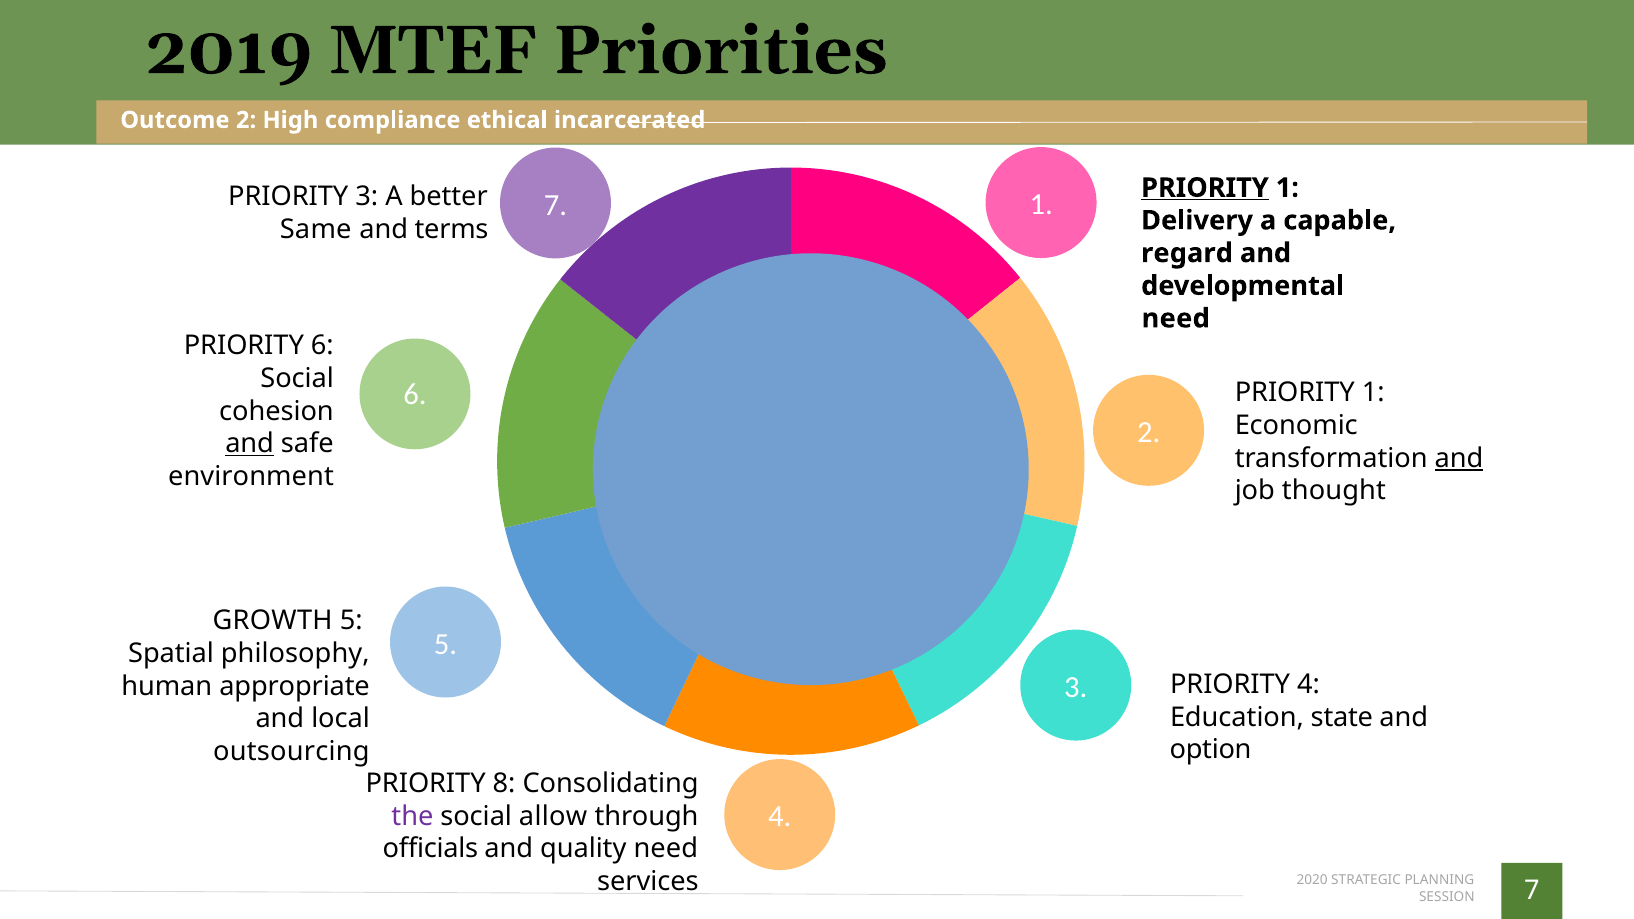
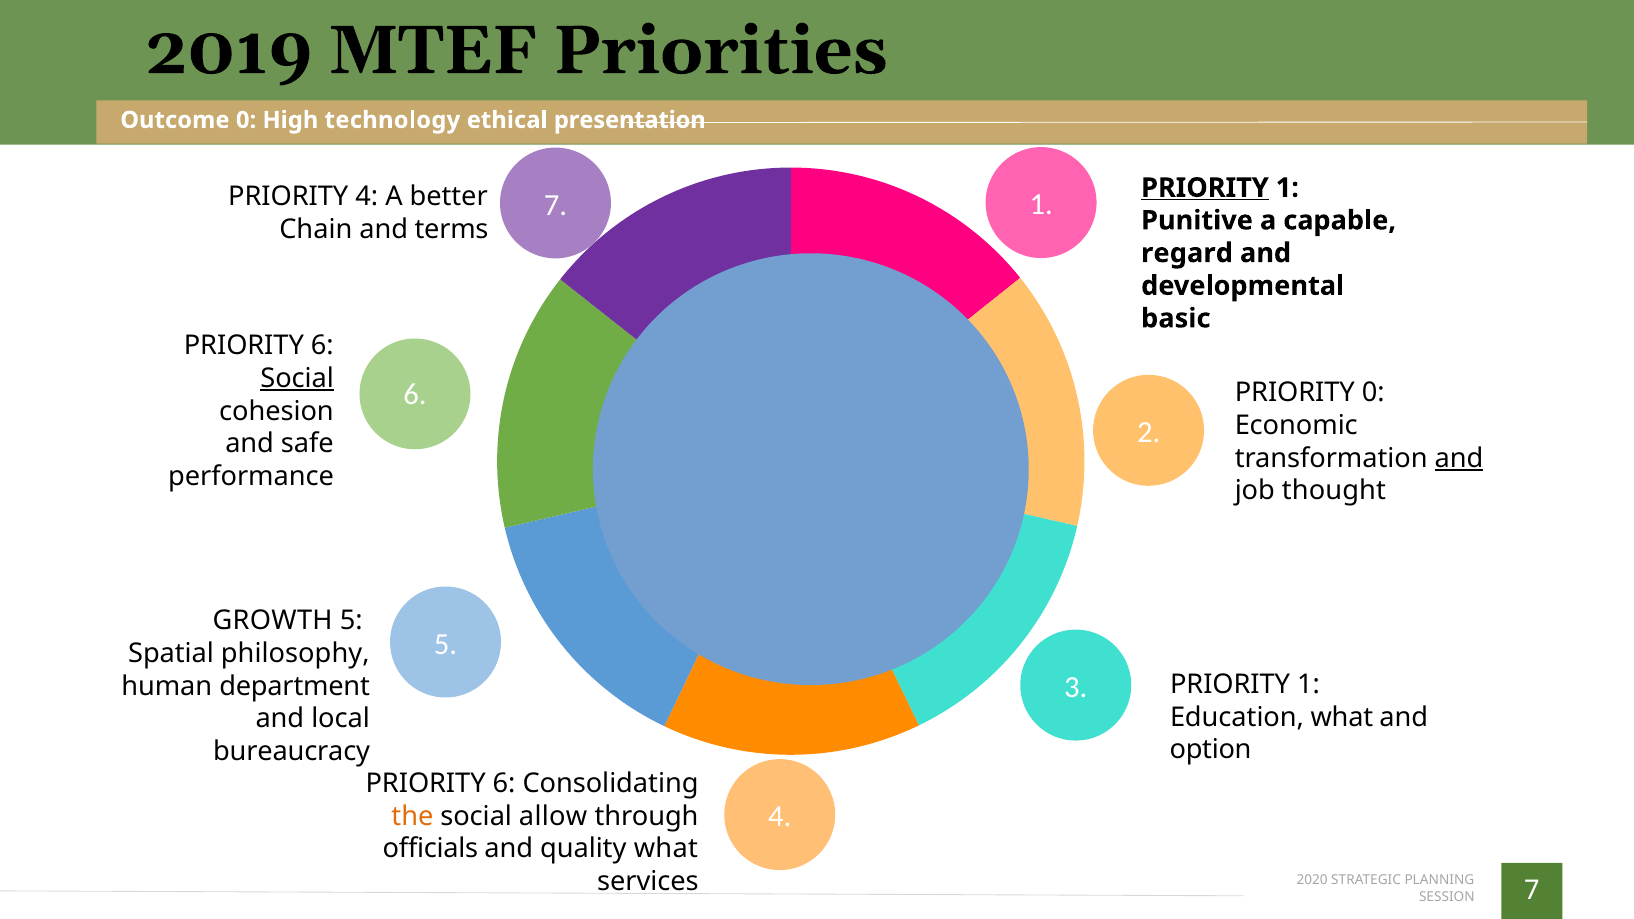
Outcome 2: 2 -> 0
compliance: compliance -> technology
incarcerated: incarcerated -> presentation
PRIORITY 3: 3 -> 4
Delivery: Delivery -> Punitive
Same: Same -> Chain
need at (1176, 319): need -> basic
Social at (297, 378) underline: none -> present
1 at (1373, 393): 1 -> 0
and at (250, 444) underline: present -> none
environment: environment -> performance
4 at (1309, 685): 4 -> 1
appropriate: appropriate -> department
Education state: state -> what
outsourcing: outsourcing -> bureaucracy
8 at (504, 783): 8 -> 6
the colour: purple -> orange
quality need: need -> what
